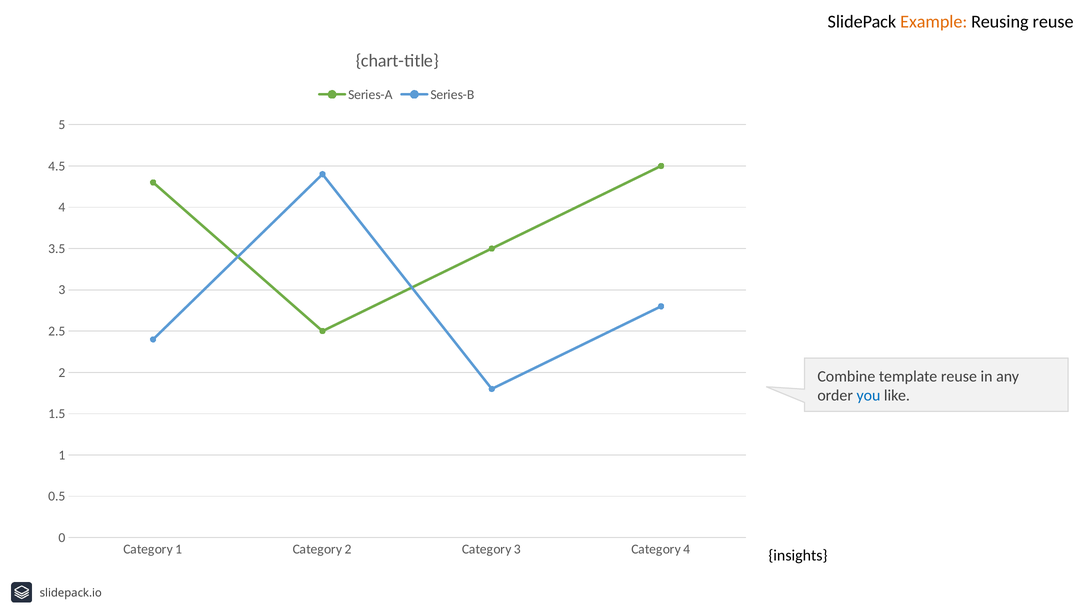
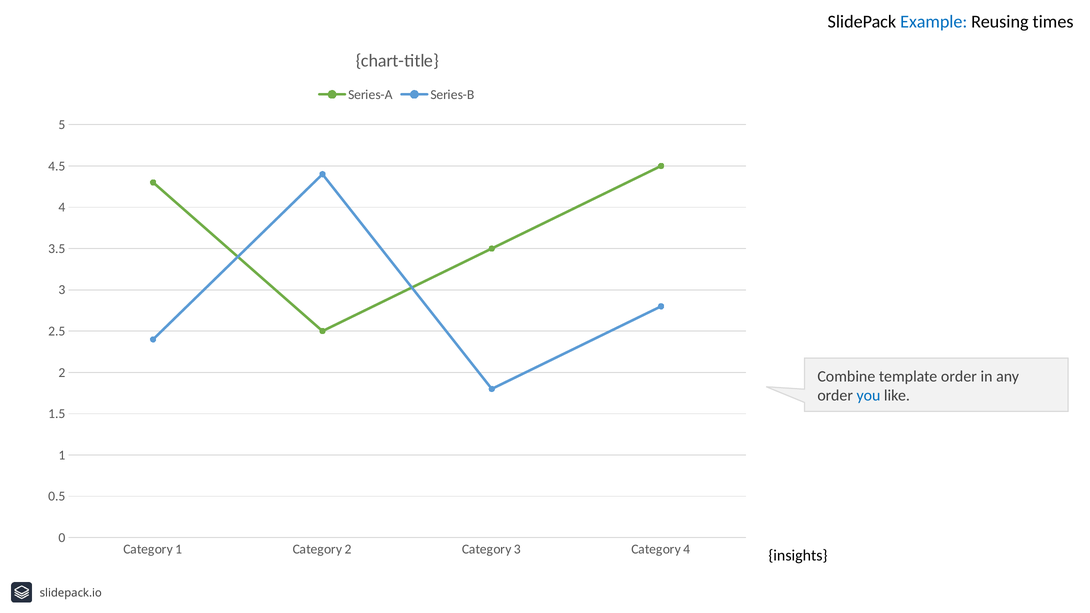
Example colour: orange -> blue
Reusing reuse: reuse -> times
template reuse: reuse -> order
